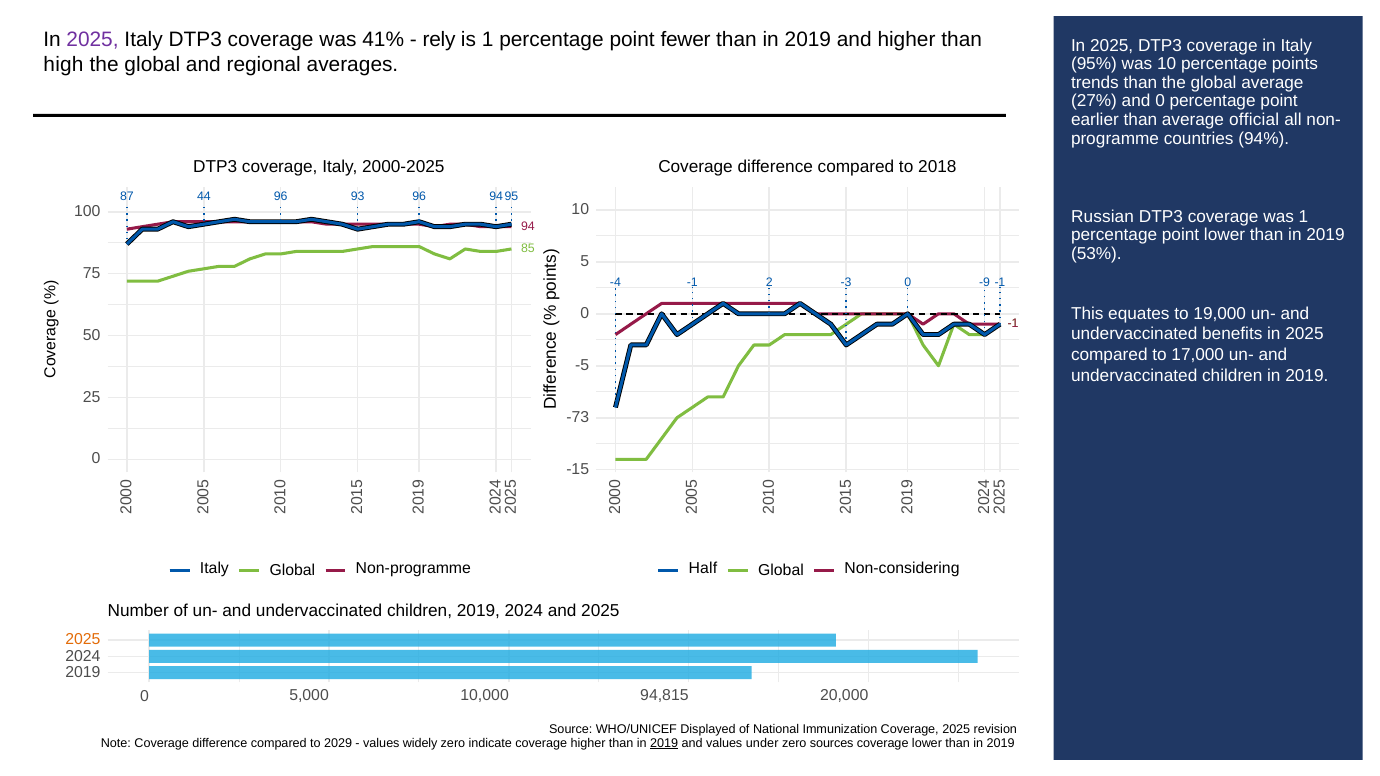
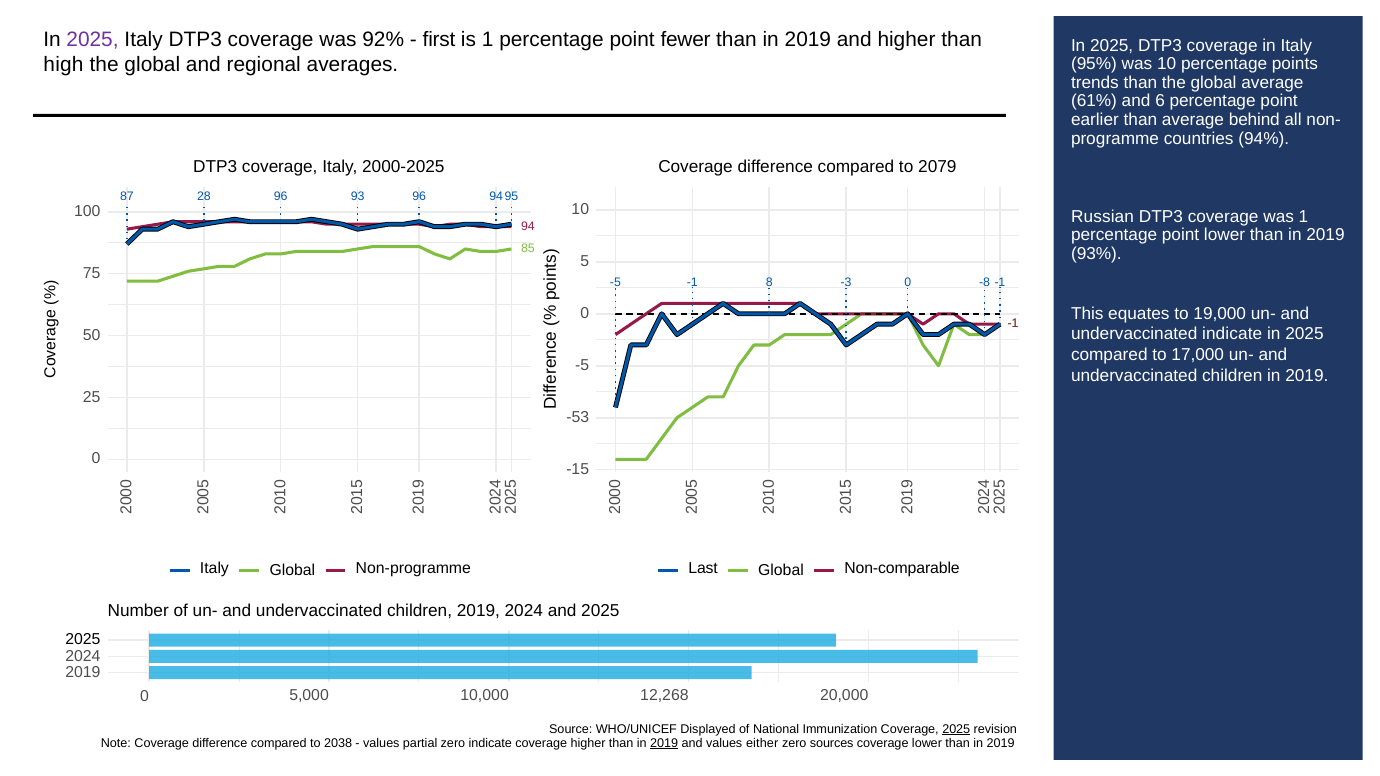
41%: 41% -> 92%
rely: rely -> first
27%: 27% -> 61%
and 0: 0 -> 6
official: official -> behind
2018: 2018 -> 2079
44: 44 -> 28
53%: 53% -> 93%
-4 at (615, 282): -4 -> -5
-1 2: 2 -> 8
-9: -9 -> -8
undervaccinated benefits: benefits -> indicate
-73: -73 -> -53
Half: Half -> Last
Non-considering: Non-considering -> Non-comparable
2025 at (83, 640) colour: orange -> black
94,815: 94,815 -> 12,268
2025 at (956, 730) underline: none -> present
2029: 2029 -> 2038
widely: widely -> partial
under: under -> either
